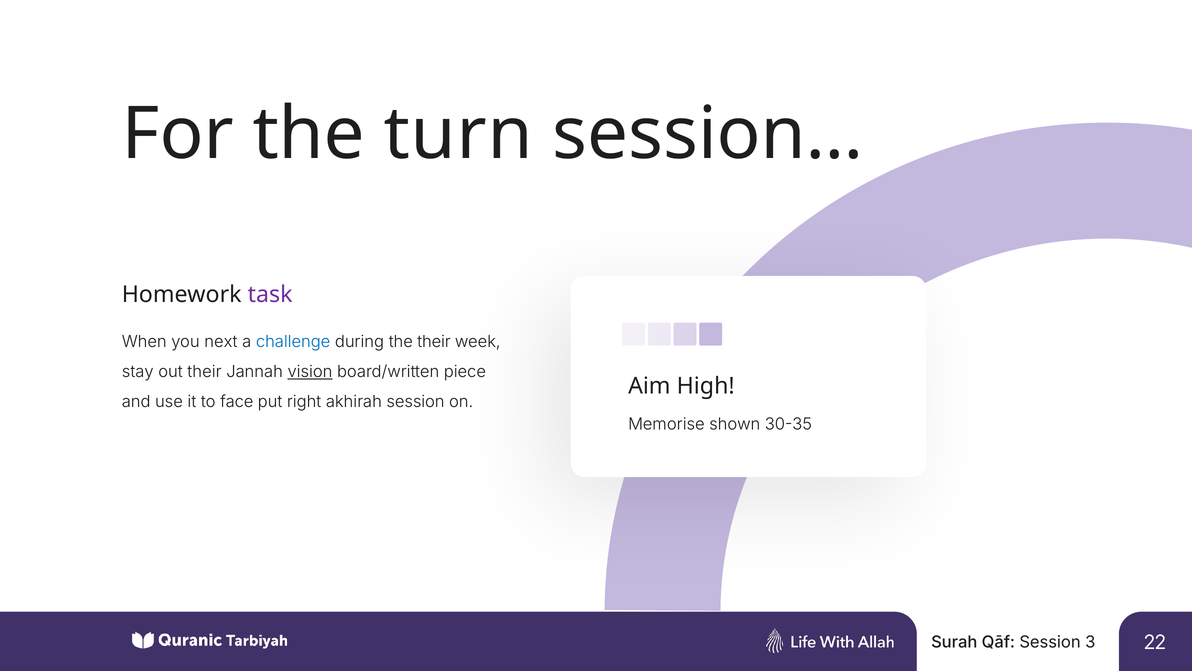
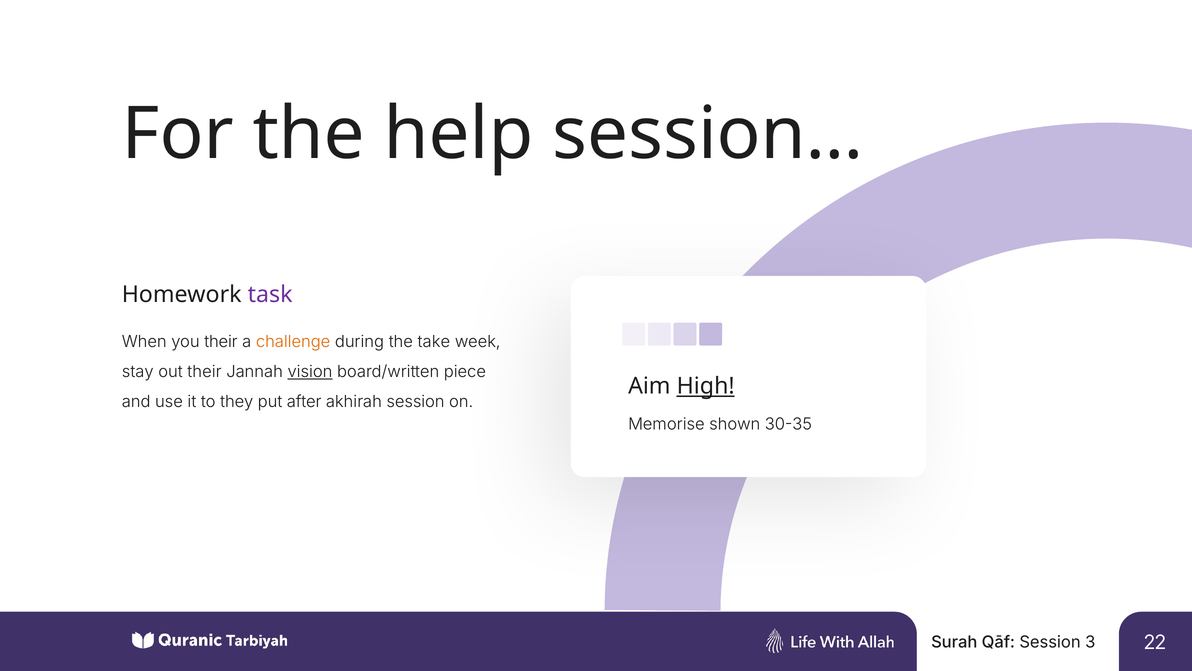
turn: turn -> help
you next: next -> their
challenge colour: blue -> orange
the their: their -> take
face: face -> they
right: right -> after
High underline: none -> present
